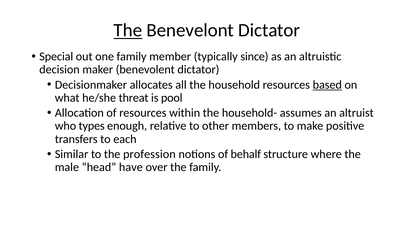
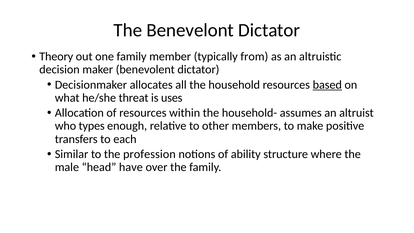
The at (128, 30) underline: present -> none
Special: Special -> Theory
since: since -> from
pool: pool -> uses
behalf: behalf -> ability
